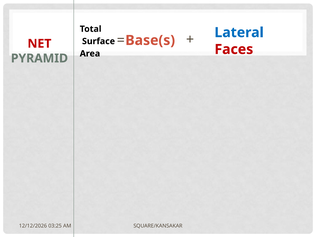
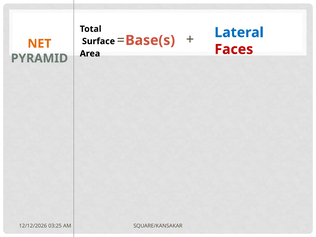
NET colour: red -> orange
